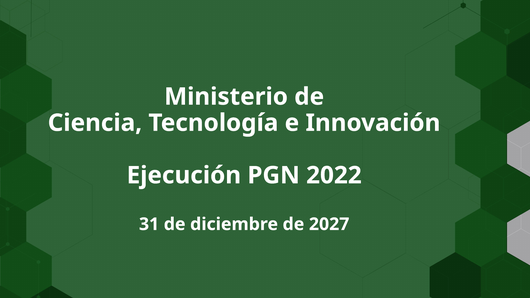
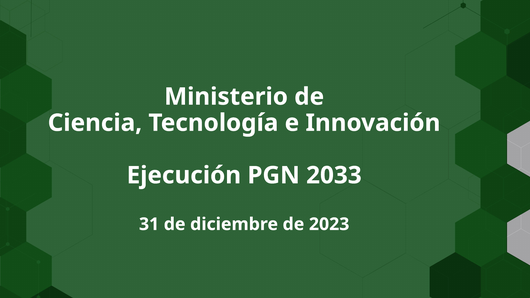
2022: 2022 -> 2033
2027: 2027 -> 2023
